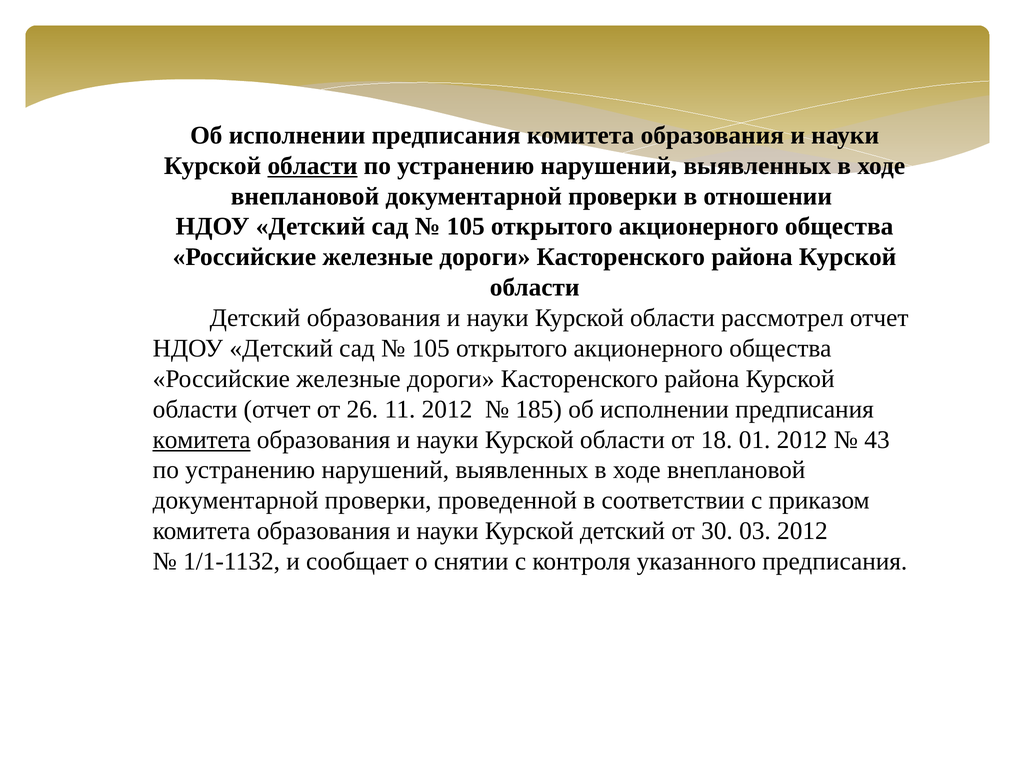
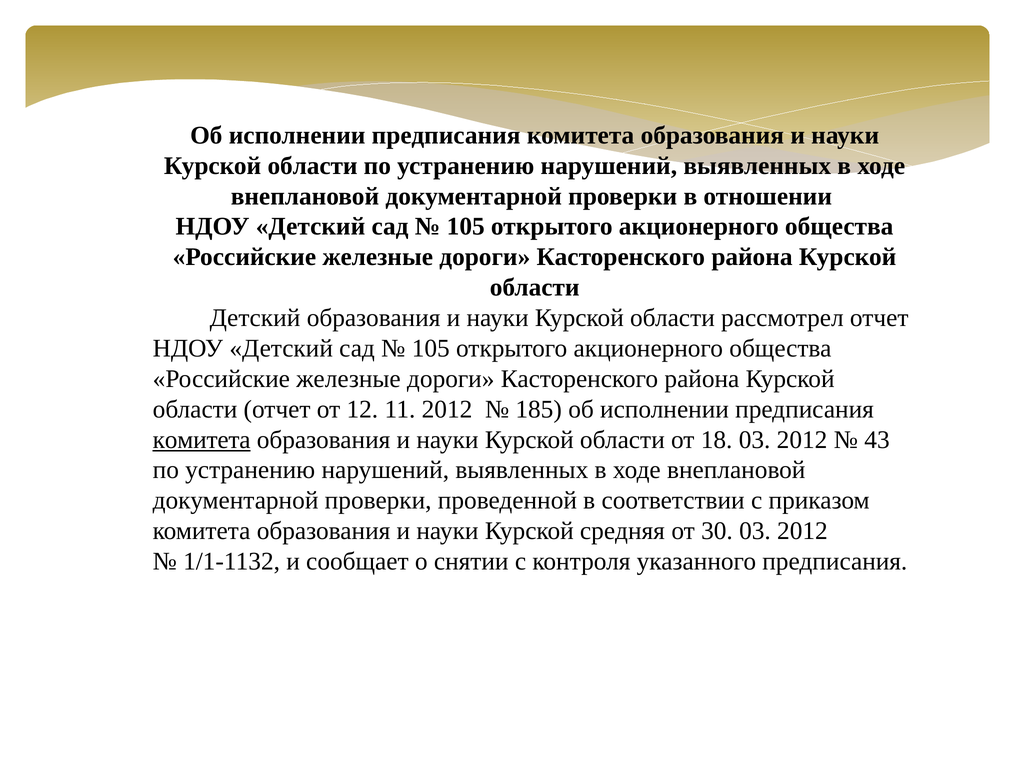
области at (313, 166) underline: present -> none
26: 26 -> 12
18 01: 01 -> 03
Курской детский: детский -> средняя
